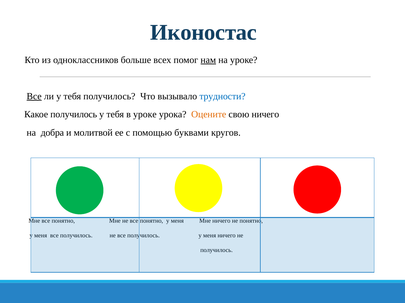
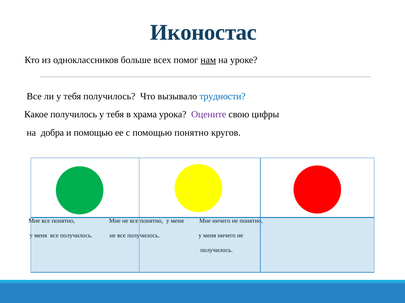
Все at (34, 97) underline: present -> none
в уроке: уроке -> храма
Оцените colour: orange -> purple
свою ничего: ничего -> цифры
и молитвой: молитвой -> помощью
помощью буквами: буквами -> понятно
